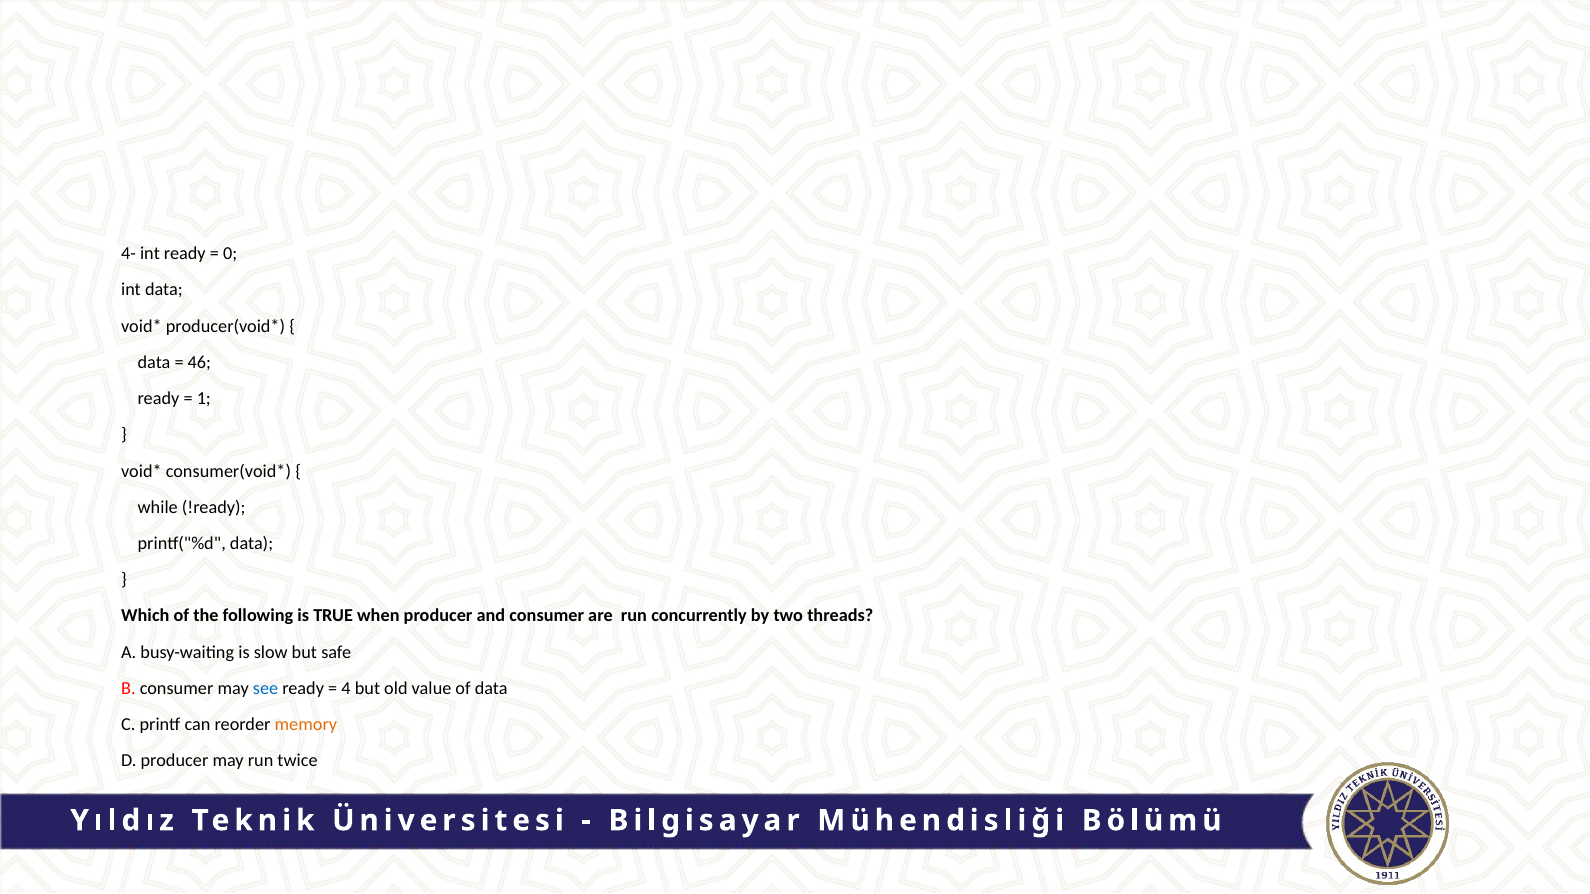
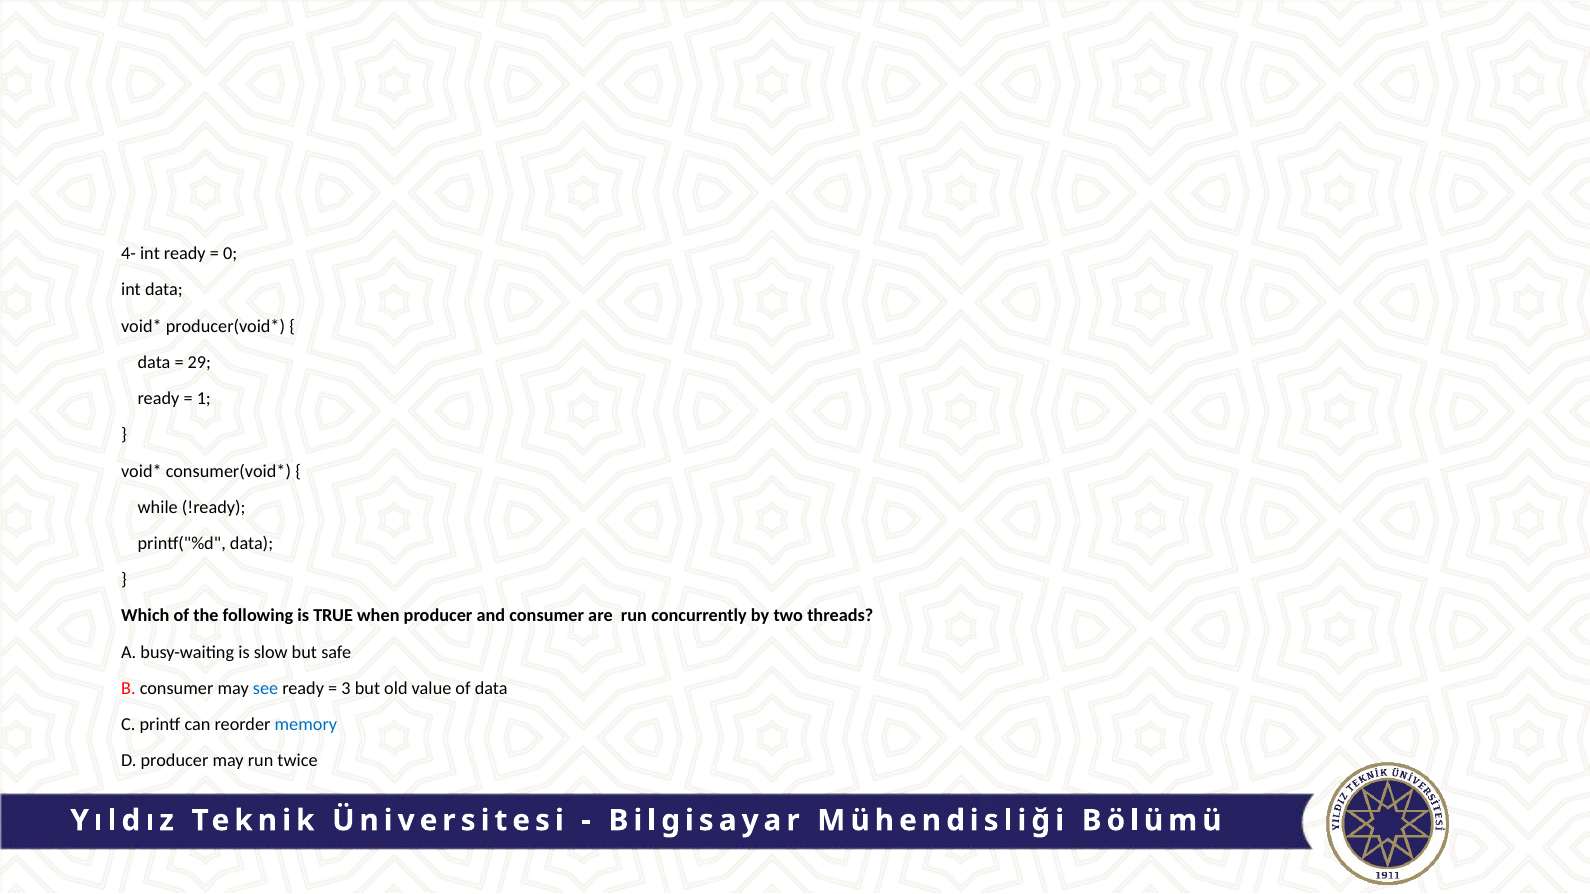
46: 46 -> 29
4: 4 -> 3
memory colour: orange -> blue
